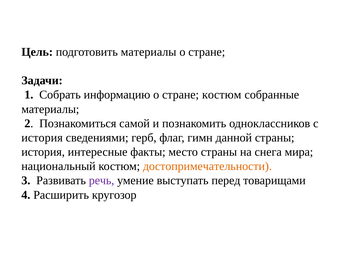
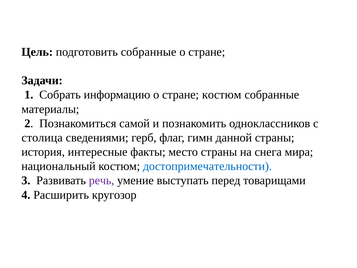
подготовить материалы: материалы -> собранные
история at (42, 138): история -> столица
достопримечательности colour: orange -> blue
